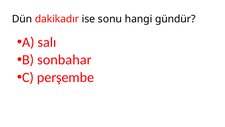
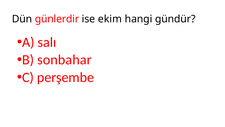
dakikadır: dakikadır -> günlerdir
sonu: sonu -> ekim
